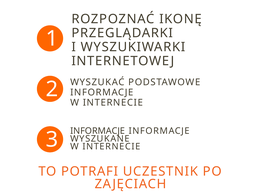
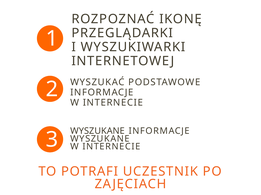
INFORMACJE at (98, 132): INFORMACJE -> WYSZUKANE
